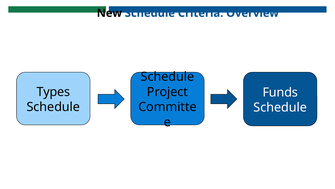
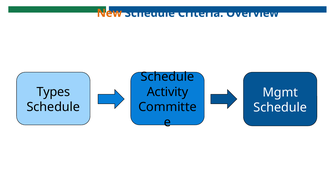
New colour: black -> orange
Project: Project -> Activity
Funds: Funds -> Mgmt
